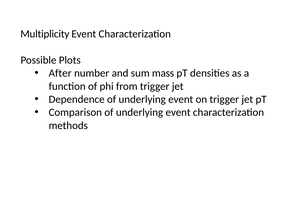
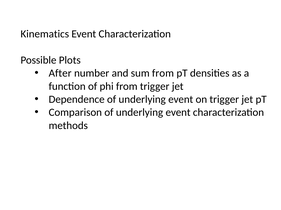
Multiplicity: Multiplicity -> Kinematics
sum mass: mass -> from
